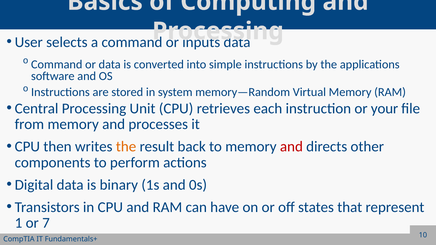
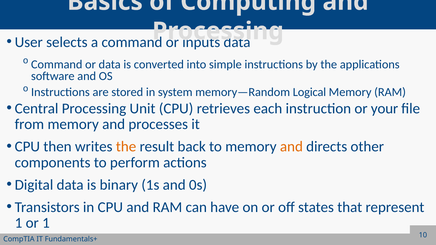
Virtual: Virtual -> Logical
and at (291, 147) colour: red -> orange
or 7: 7 -> 1
